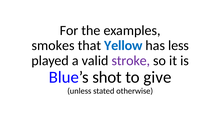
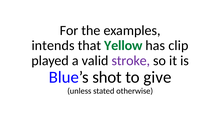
smokes: smokes -> intends
Yellow colour: blue -> green
less: less -> clip
